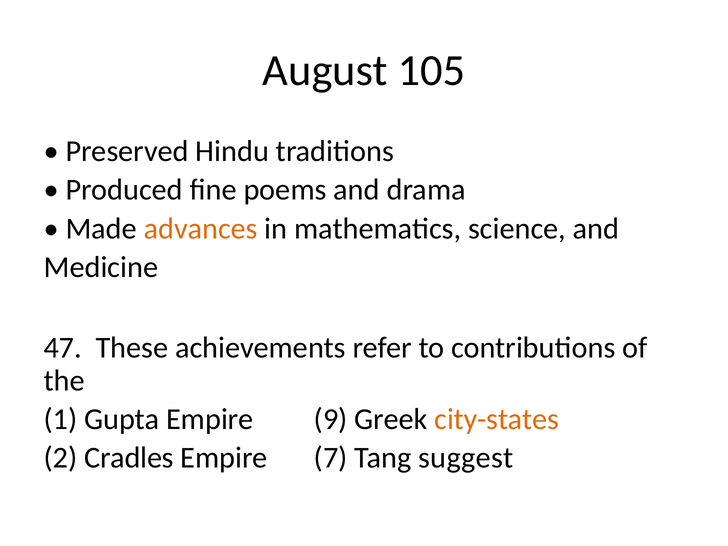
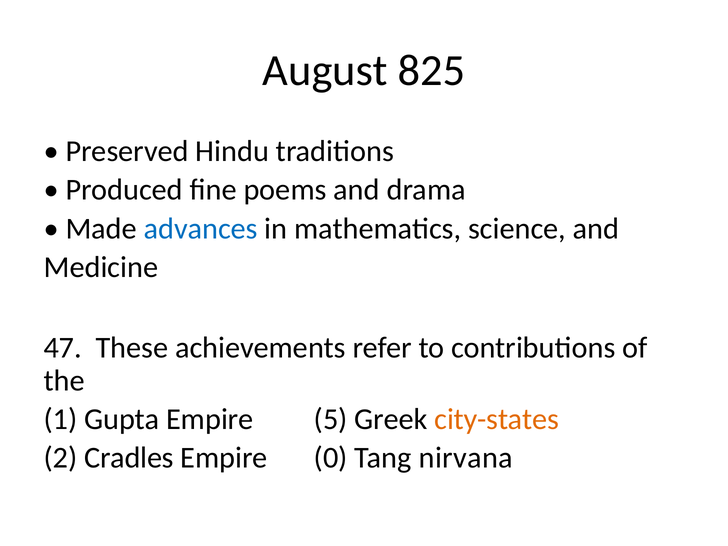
105: 105 -> 825
advances colour: orange -> blue
9: 9 -> 5
7: 7 -> 0
suggest: suggest -> nirvana
